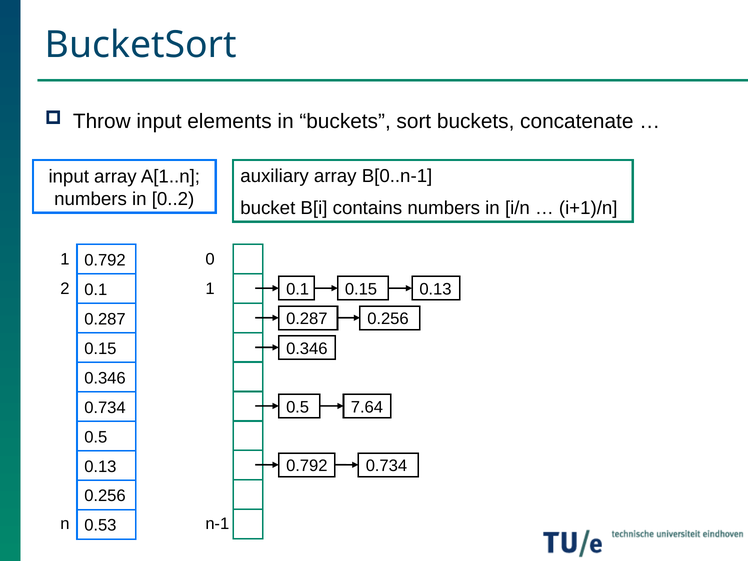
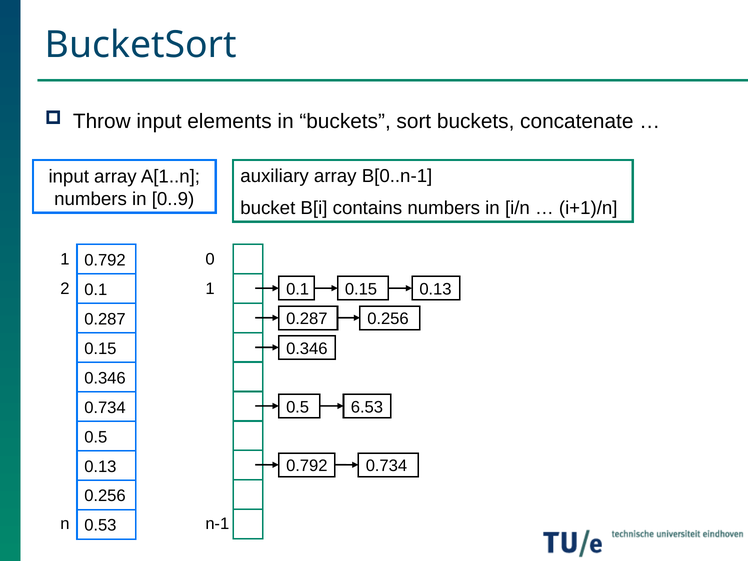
0..2: 0..2 -> 0..9
7.64: 7.64 -> 6.53
